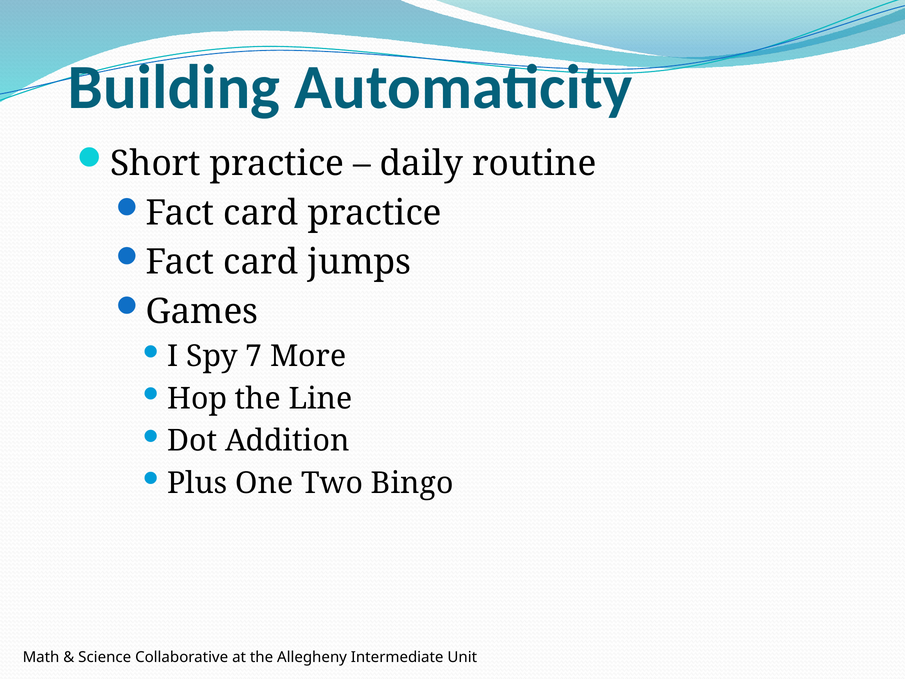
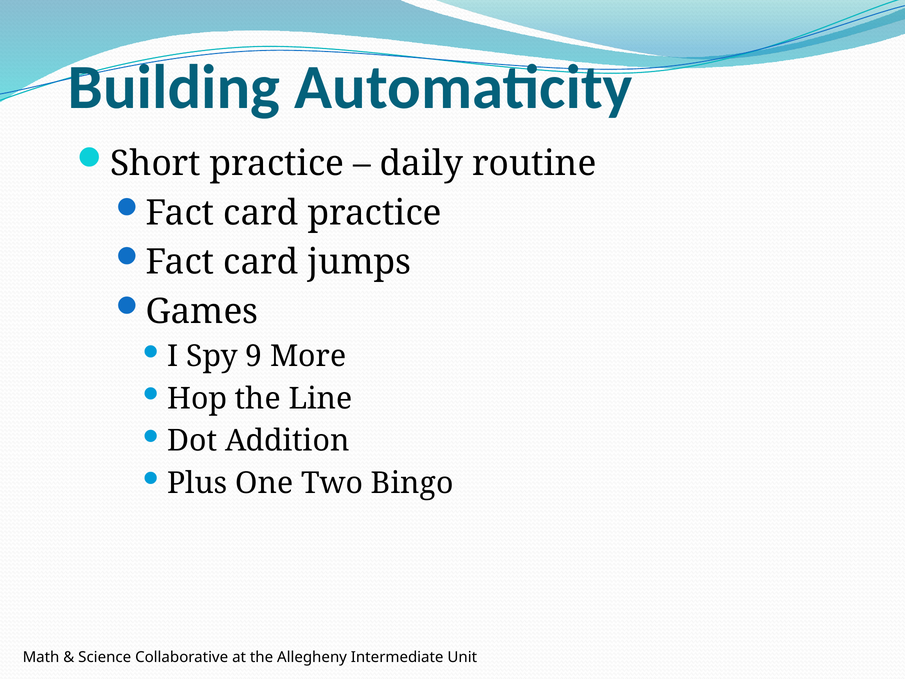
7: 7 -> 9
